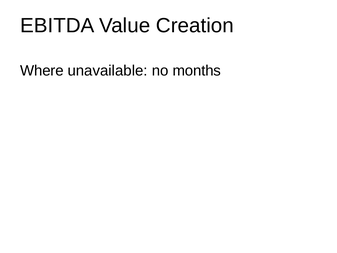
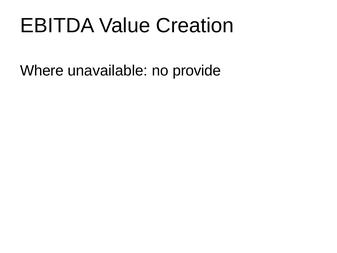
months: months -> provide
